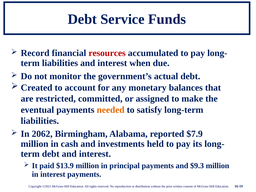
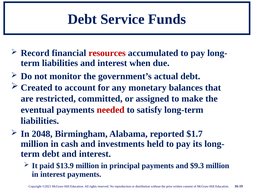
needed colour: orange -> red
2062: 2062 -> 2048
$7.9: $7.9 -> $1.7
